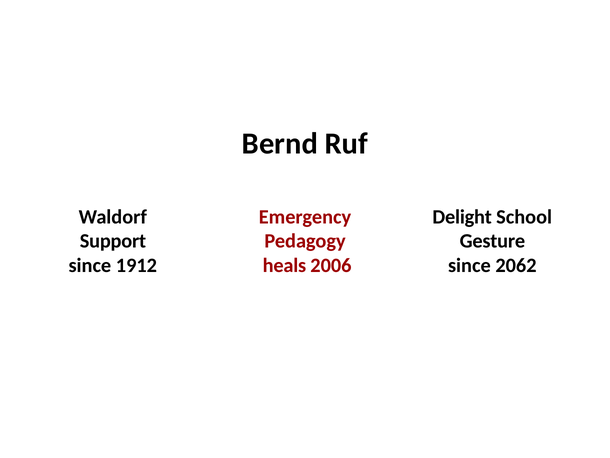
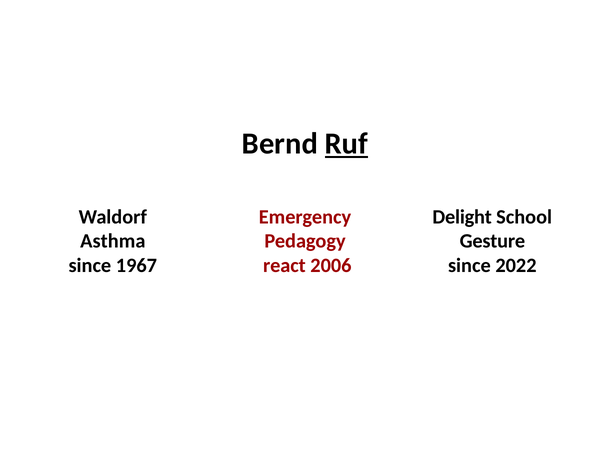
Ruf underline: none -> present
Support: Support -> Asthma
1912: 1912 -> 1967
heals: heals -> react
2062: 2062 -> 2022
